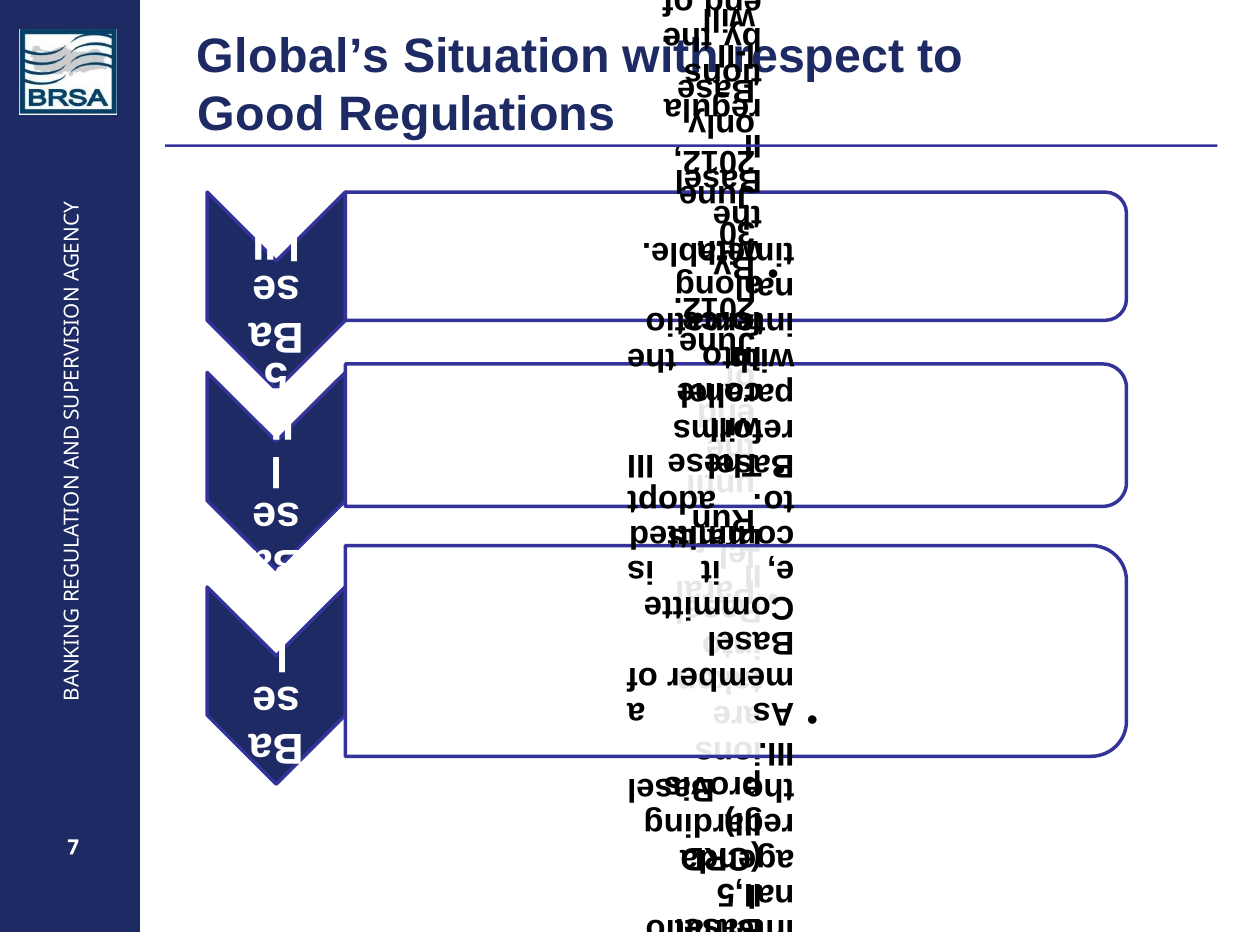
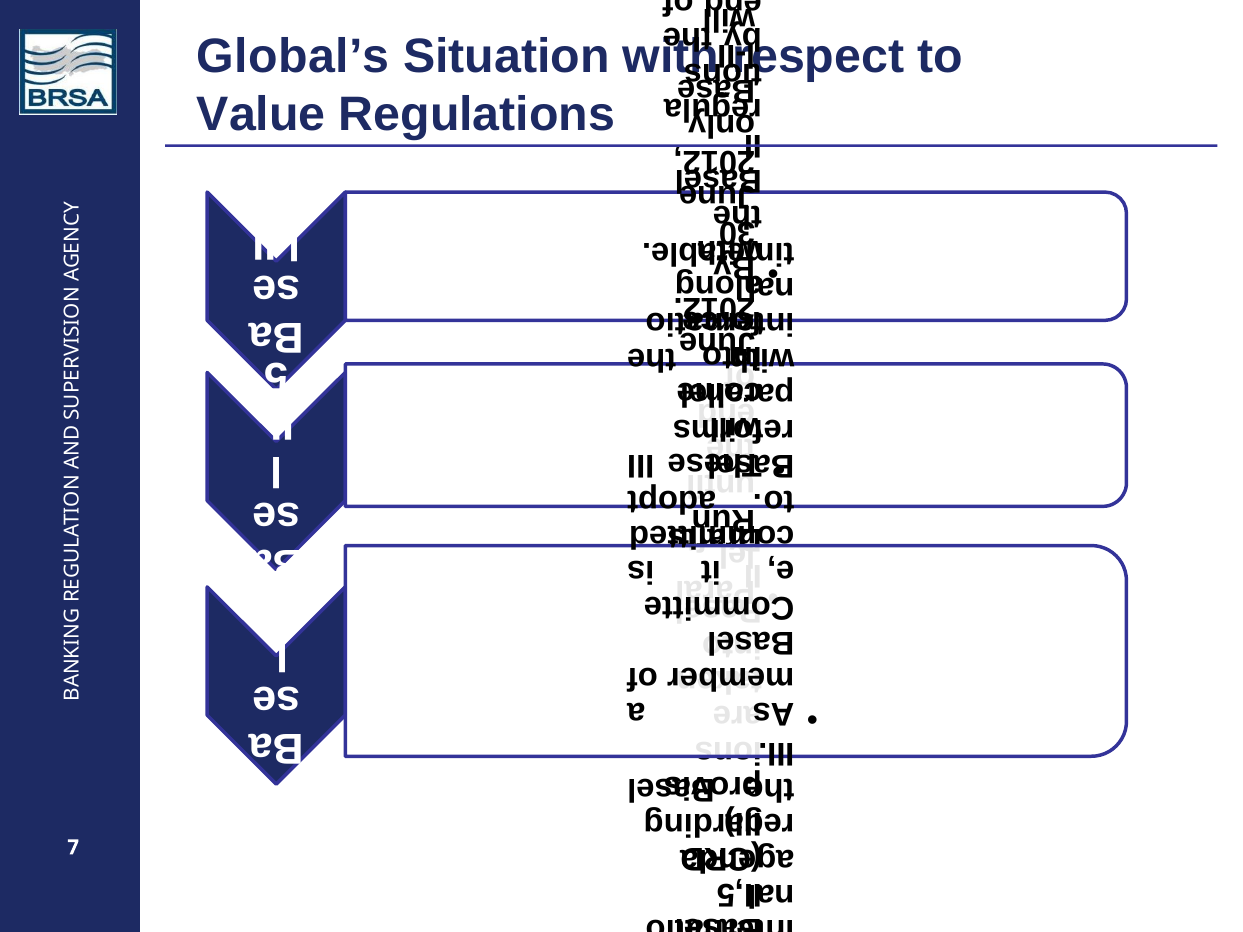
Good: Good -> Value
